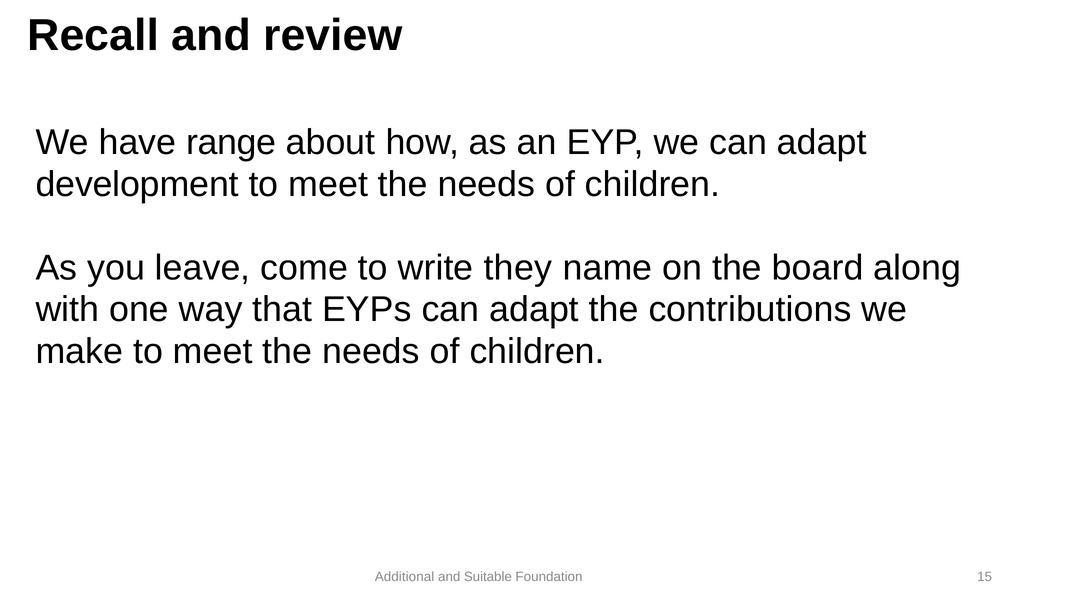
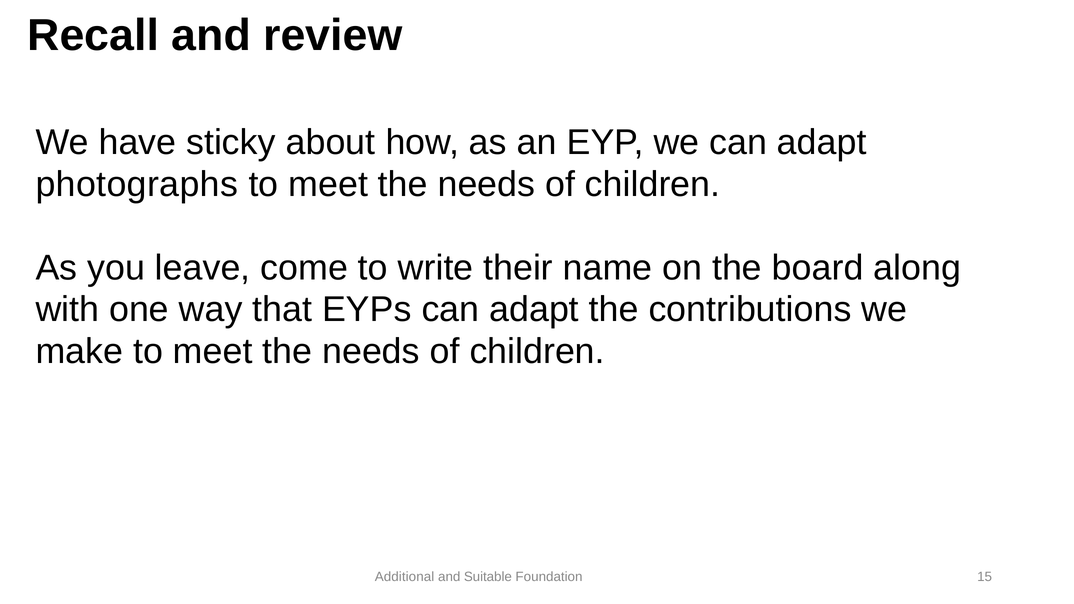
range: range -> sticky
development: development -> photographs
they: they -> their
